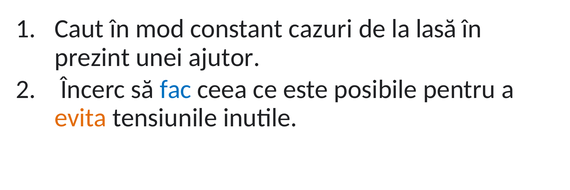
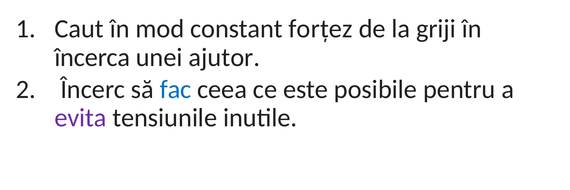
cazuri: cazuri -> forțez
lasă: lasă -> griji
prezint: prezint -> încerca
evita colour: orange -> purple
